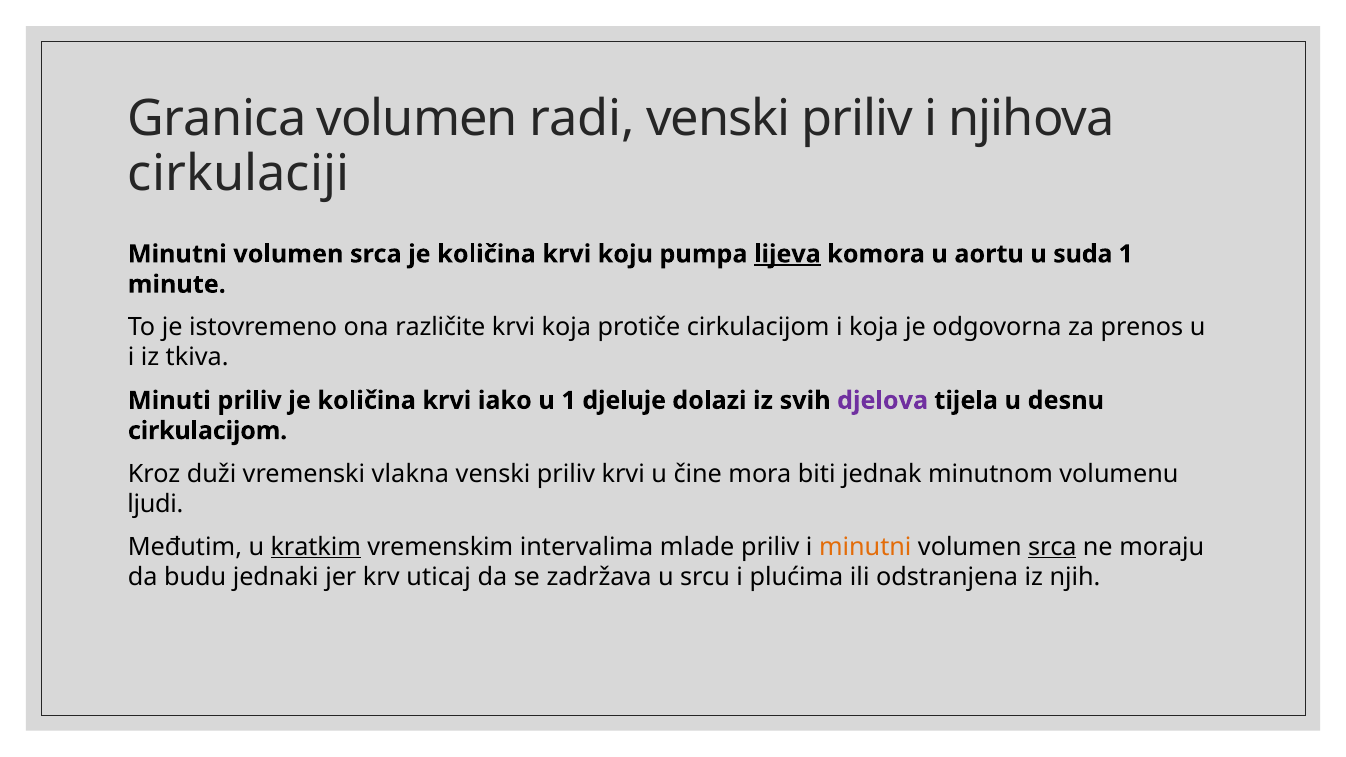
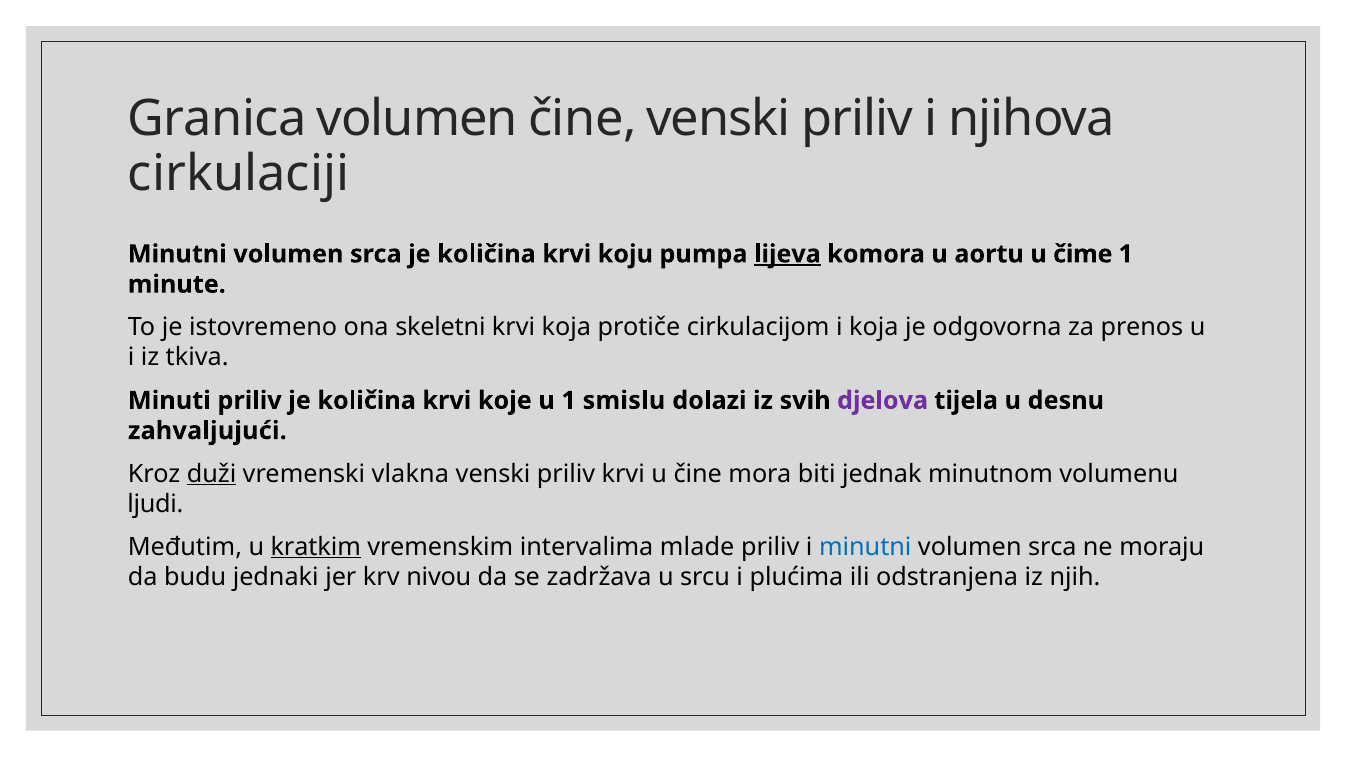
volumen radi: radi -> čine
suda: suda -> čime
različite: različite -> skeletni
iako: iako -> koje
djeluje: djeluje -> smislu
cirkulacijom at (208, 431): cirkulacijom -> zahvaljujući
duži underline: none -> present
minutni at (865, 547) colour: orange -> blue
srca at (1052, 547) underline: present -> none
uticaj: uticaj -> nivou
